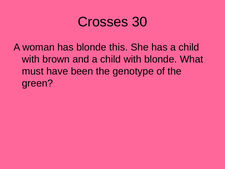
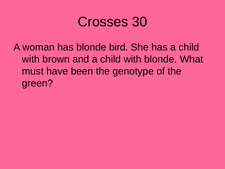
this: this -> bird
